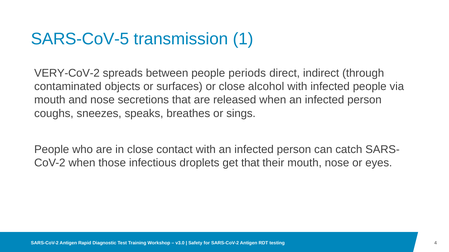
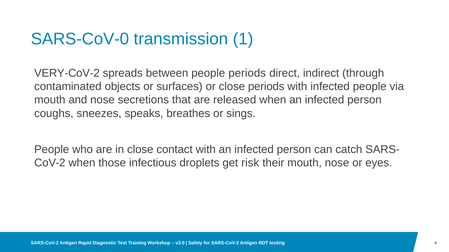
SARS-CoV-5: SARS-CoV-5 -> SARS-CoV-0
close alcohol: alcohol -> periods
get that: that -> risk
